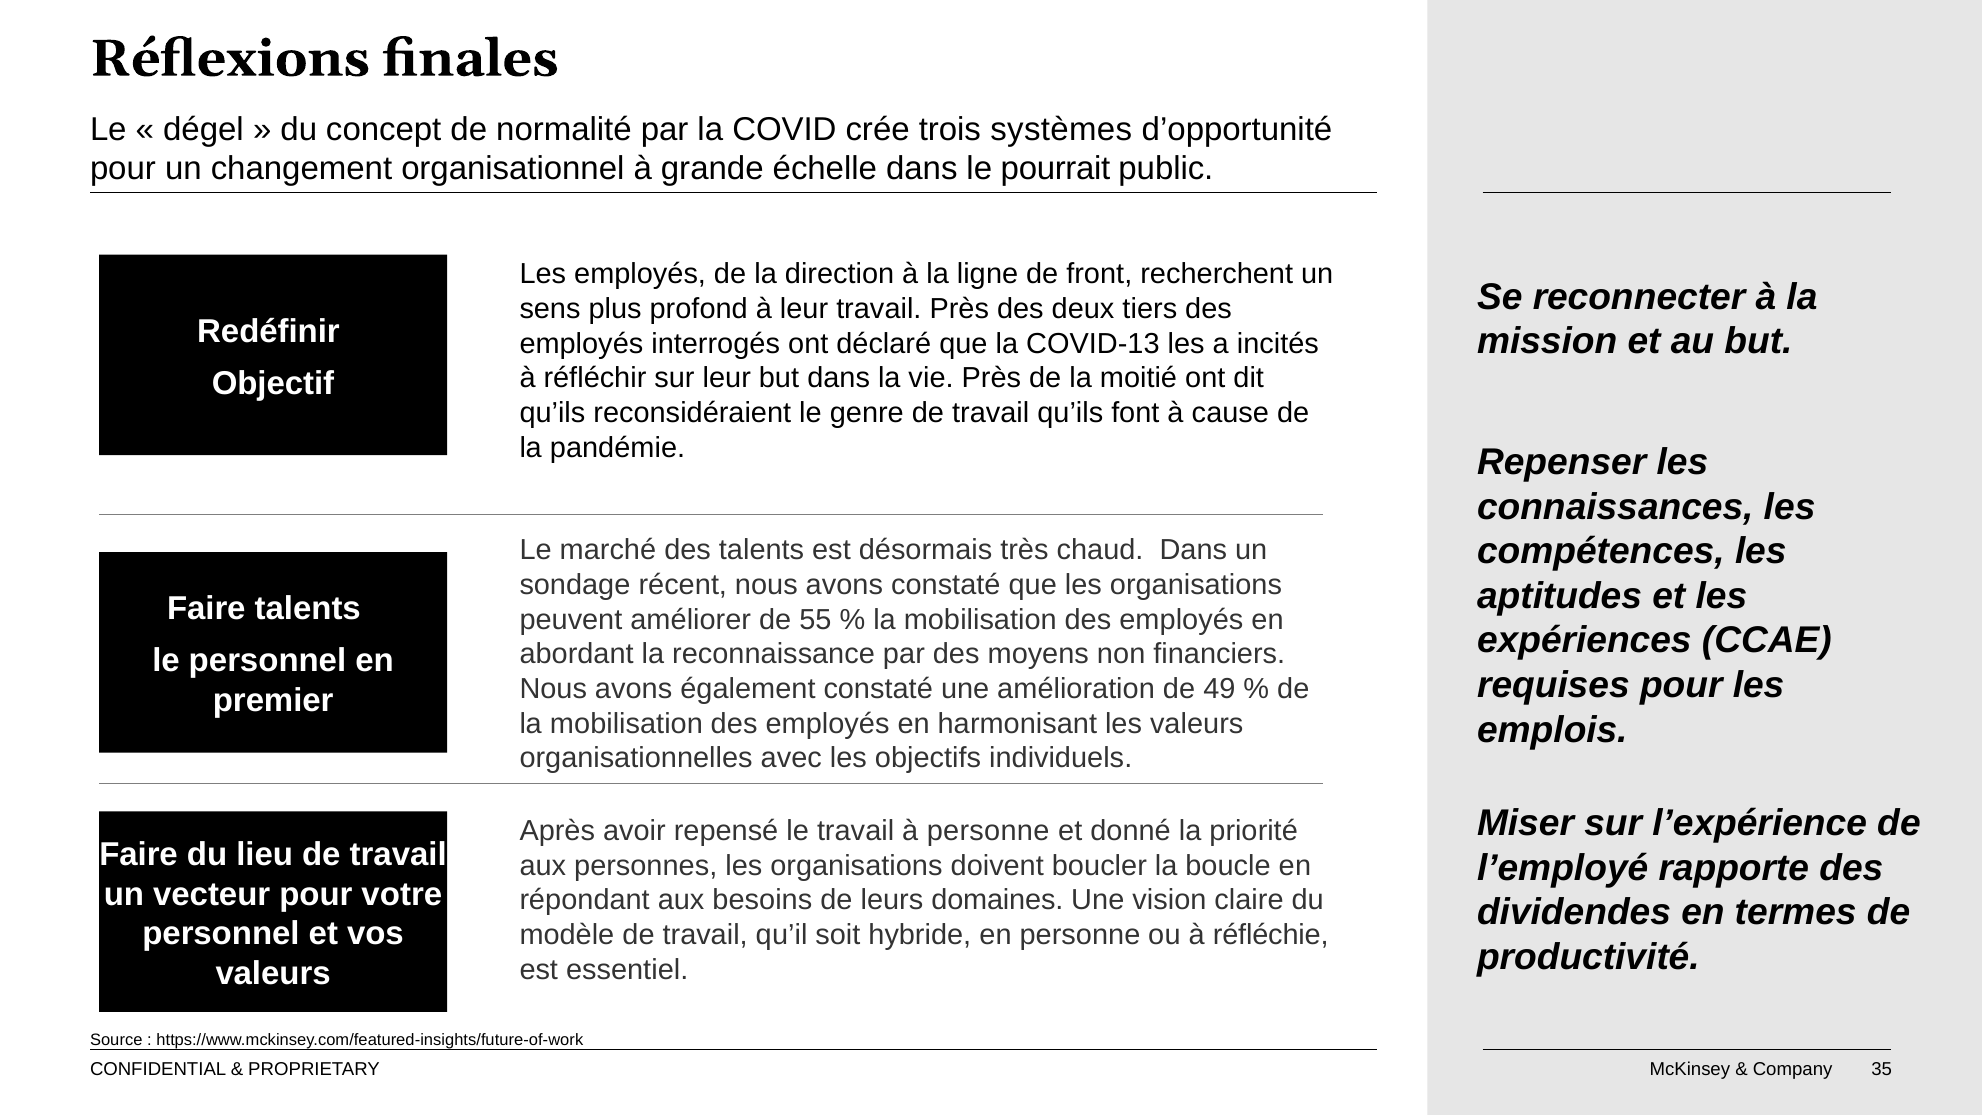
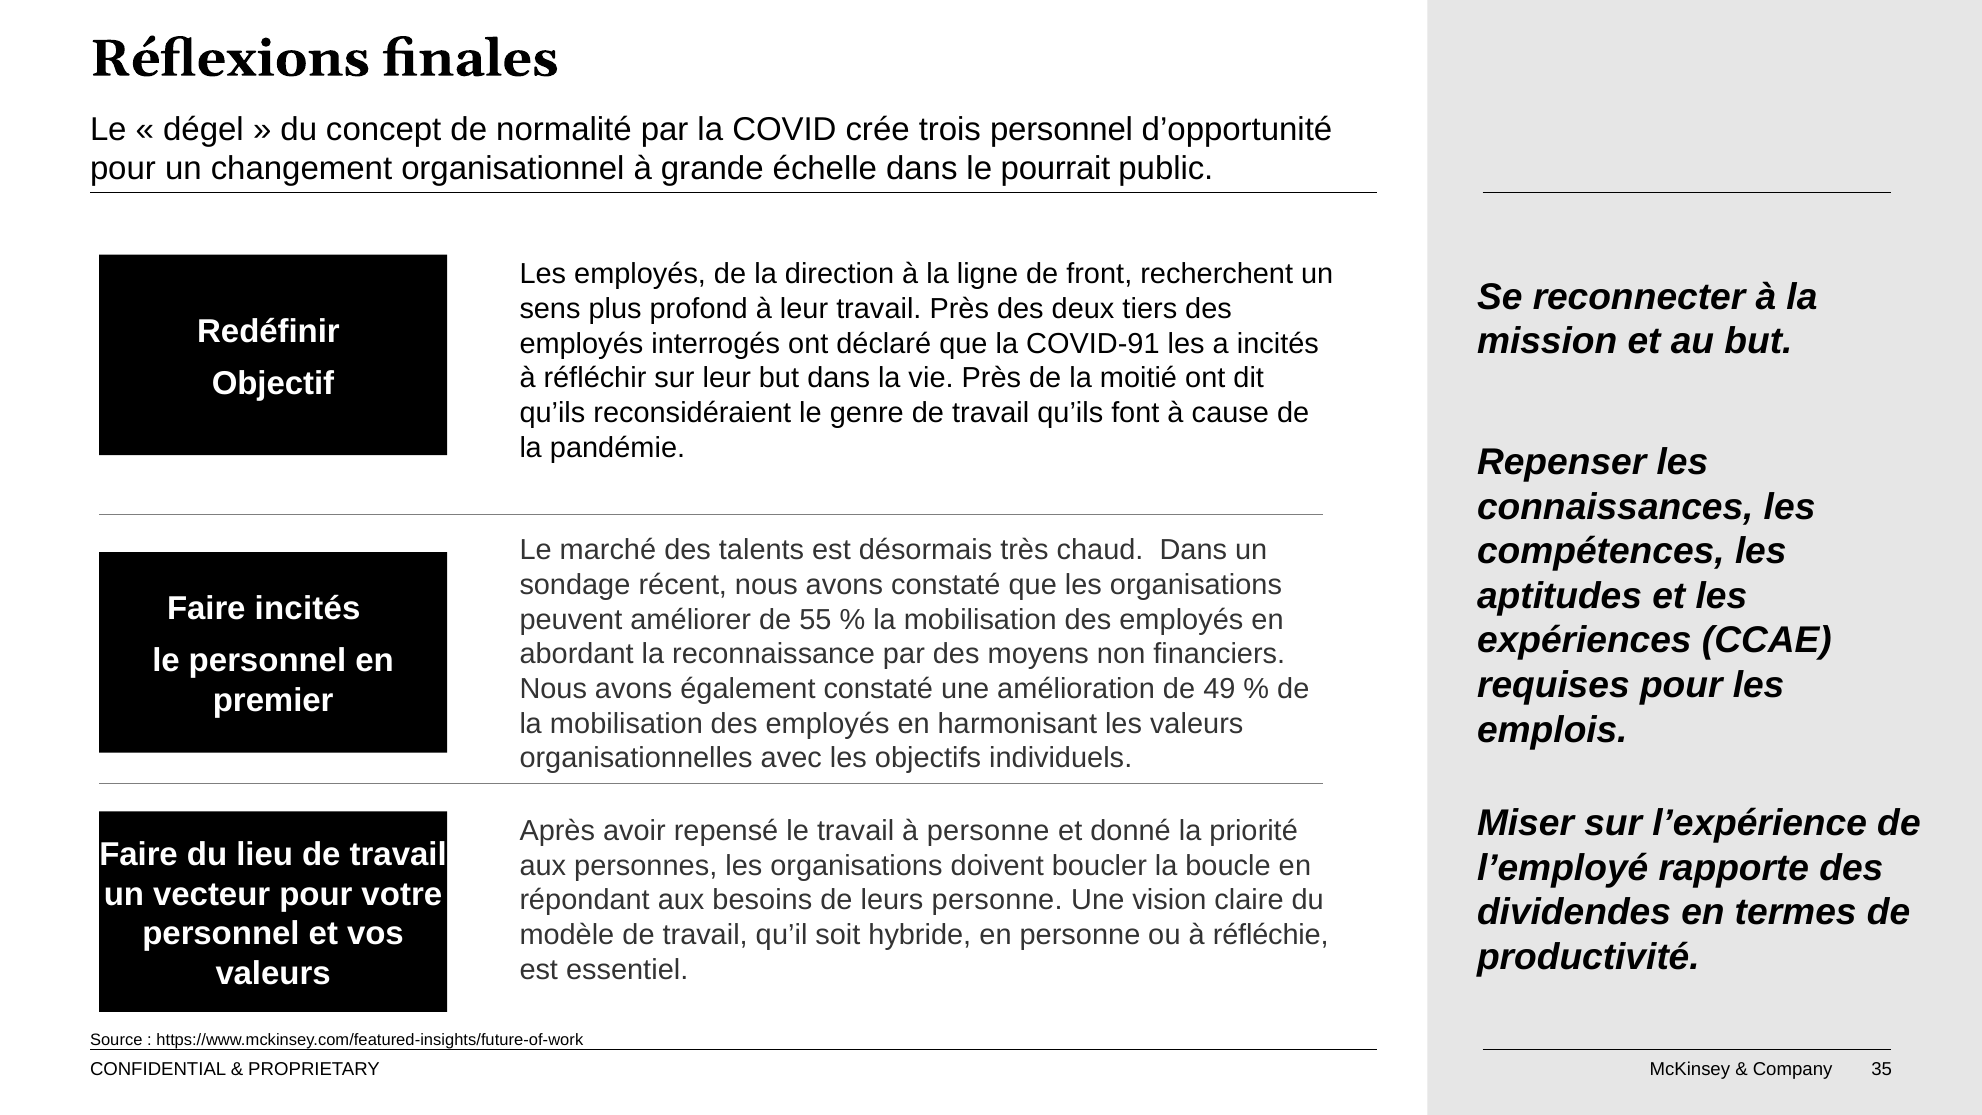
trois systèmes: systèmes -> personnel
COVID-13: COVID-13 -> COVID-91
talents at (308, 609): talents -> incités
leurs domaines: domaines -> personne
